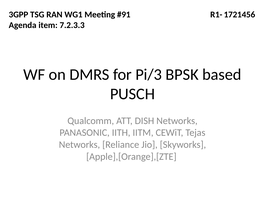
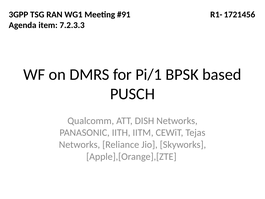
Pi/3: Pi/3 -> Pi/1
